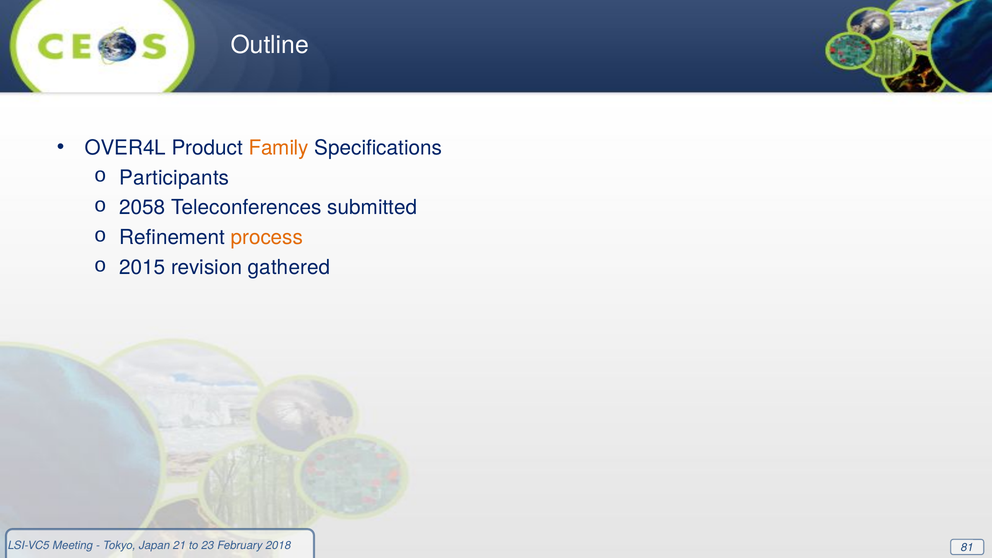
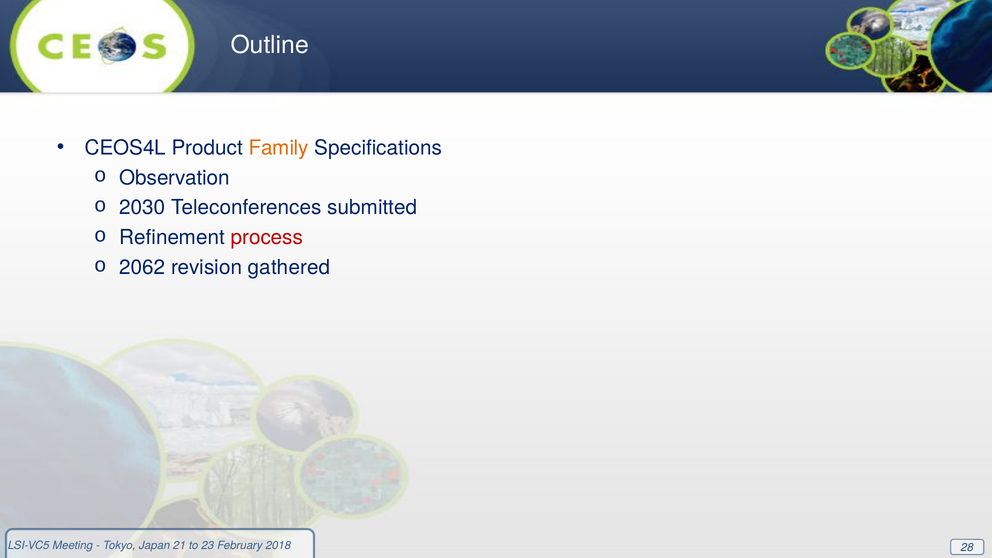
OVER4L: OVER4L -> CEOS4L
Participants: Participants -> Observation
2058: 2058 -> 2030
process colour: orange -> red
2015: 2015 -> 2062
81: 81 -> 28
